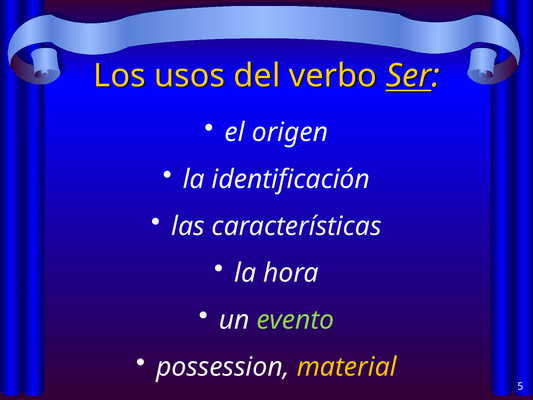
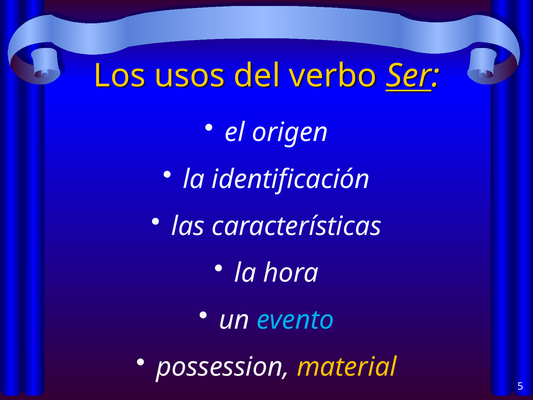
evento colour: light green -> light blue
